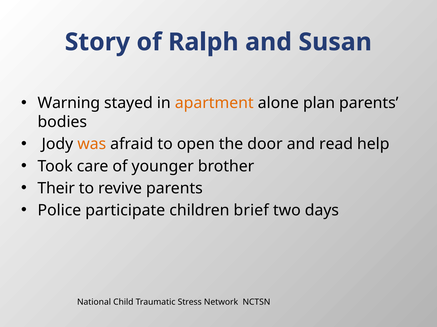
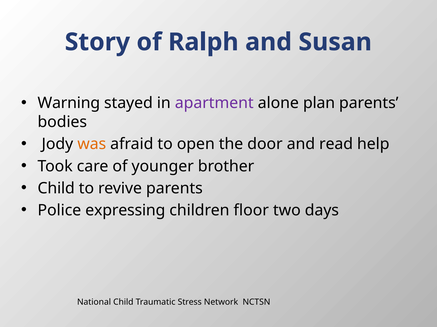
apartment colour: orange -> purple
Their at (56, 189): Their -> Child
participate: participate -> expressing
brief: brief -> floor
